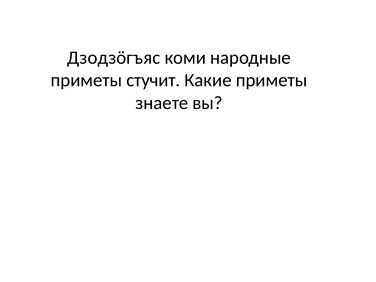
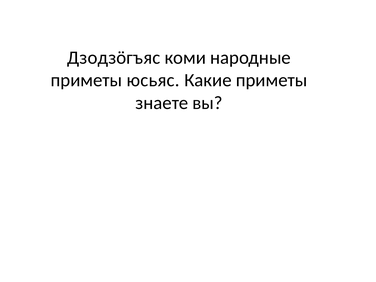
стучит: стучит -> юсьяс
